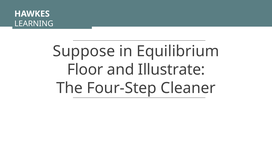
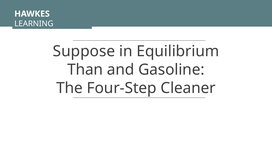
Floor: Floor -> Than
Illustrate: Illustrate -> Gasoline
